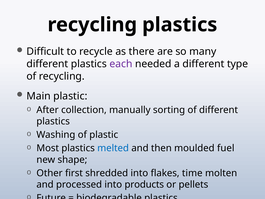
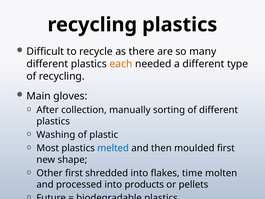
each colour: purple -> orange
Main plastic: plastic -> gloves
moulded fuel: fuel -> first
